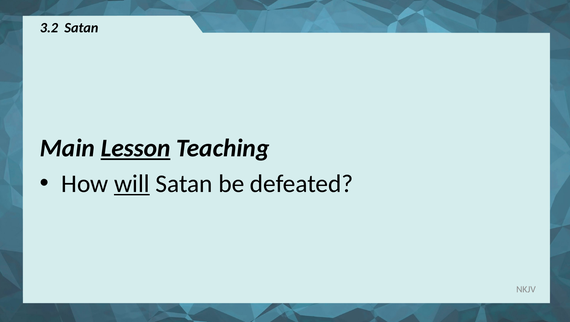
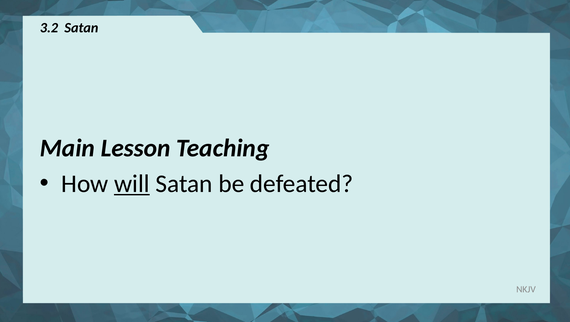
Lesson underline: present -> none
